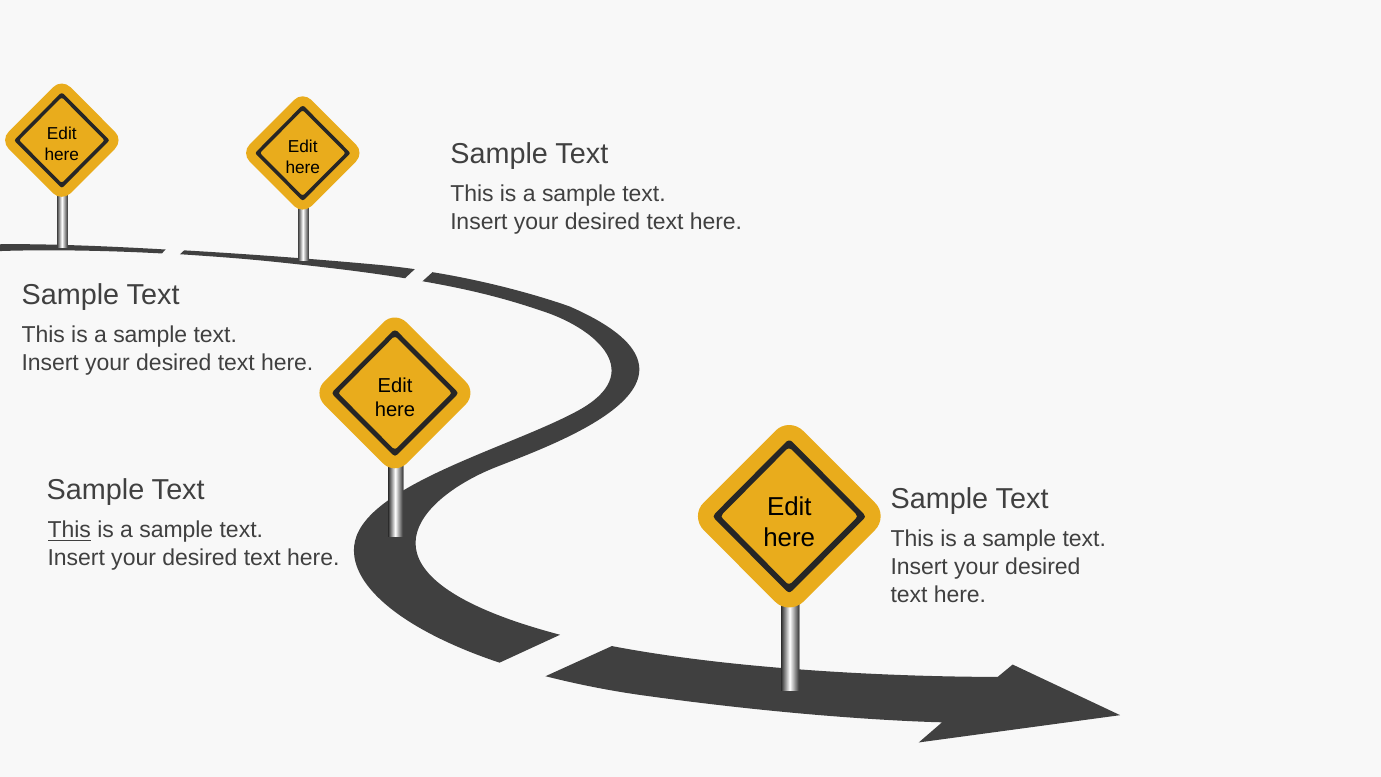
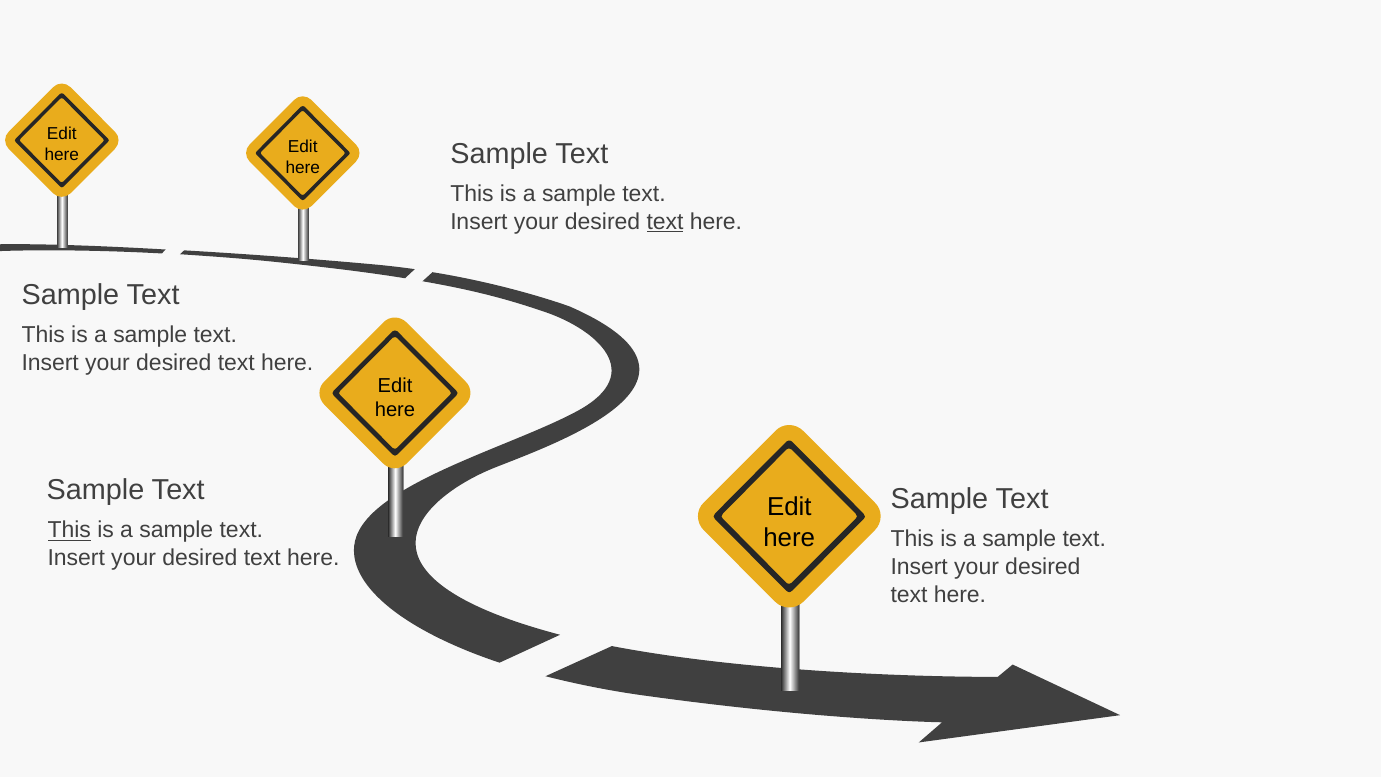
text at (665, 221) underline: none -> present
